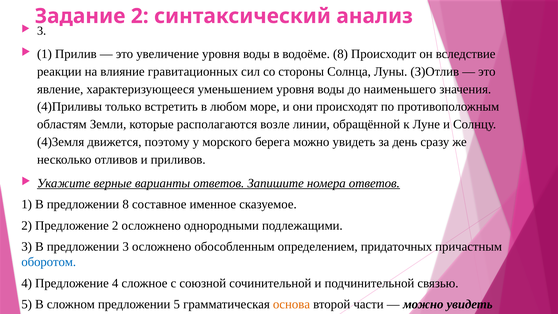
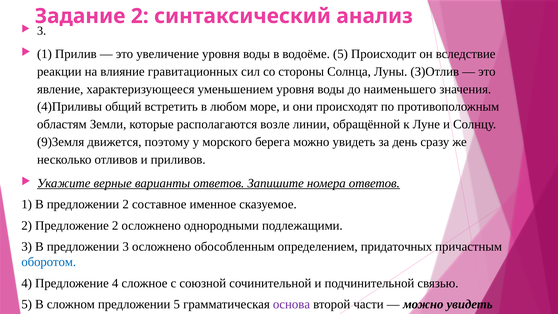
водоёме 8: 8 -> 5
только: только -> общий
4)3емля: 4)3емля -> 9)3емля
предложении 8: 8 -> 2
основа colour: orange -> purple
